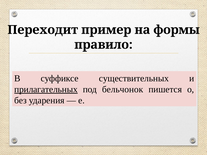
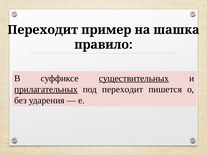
формы: формы -> шашка
существительных underline: none -> present
под бельчонок: бельчонок -> переходит
